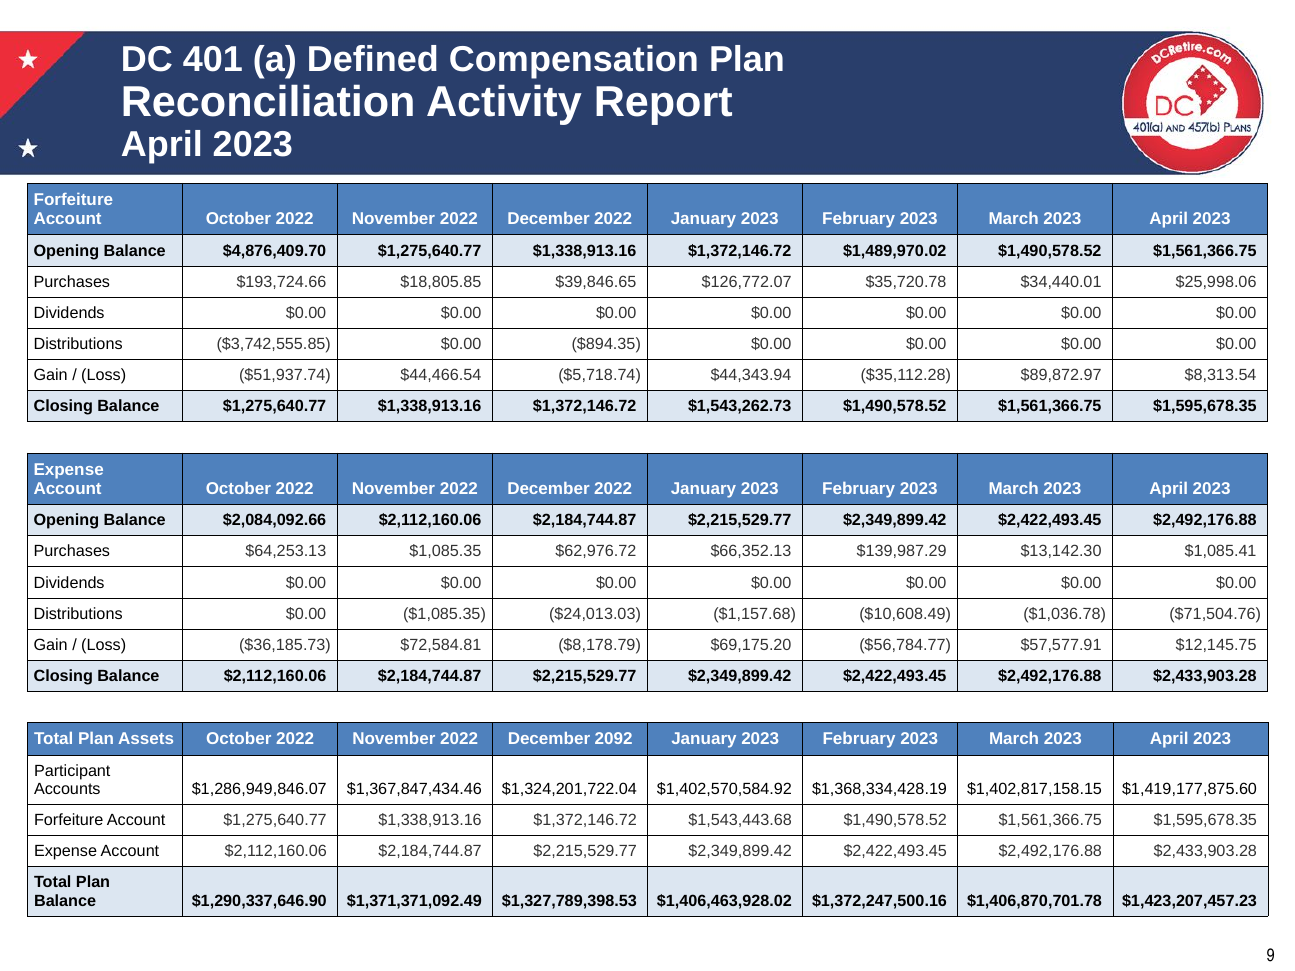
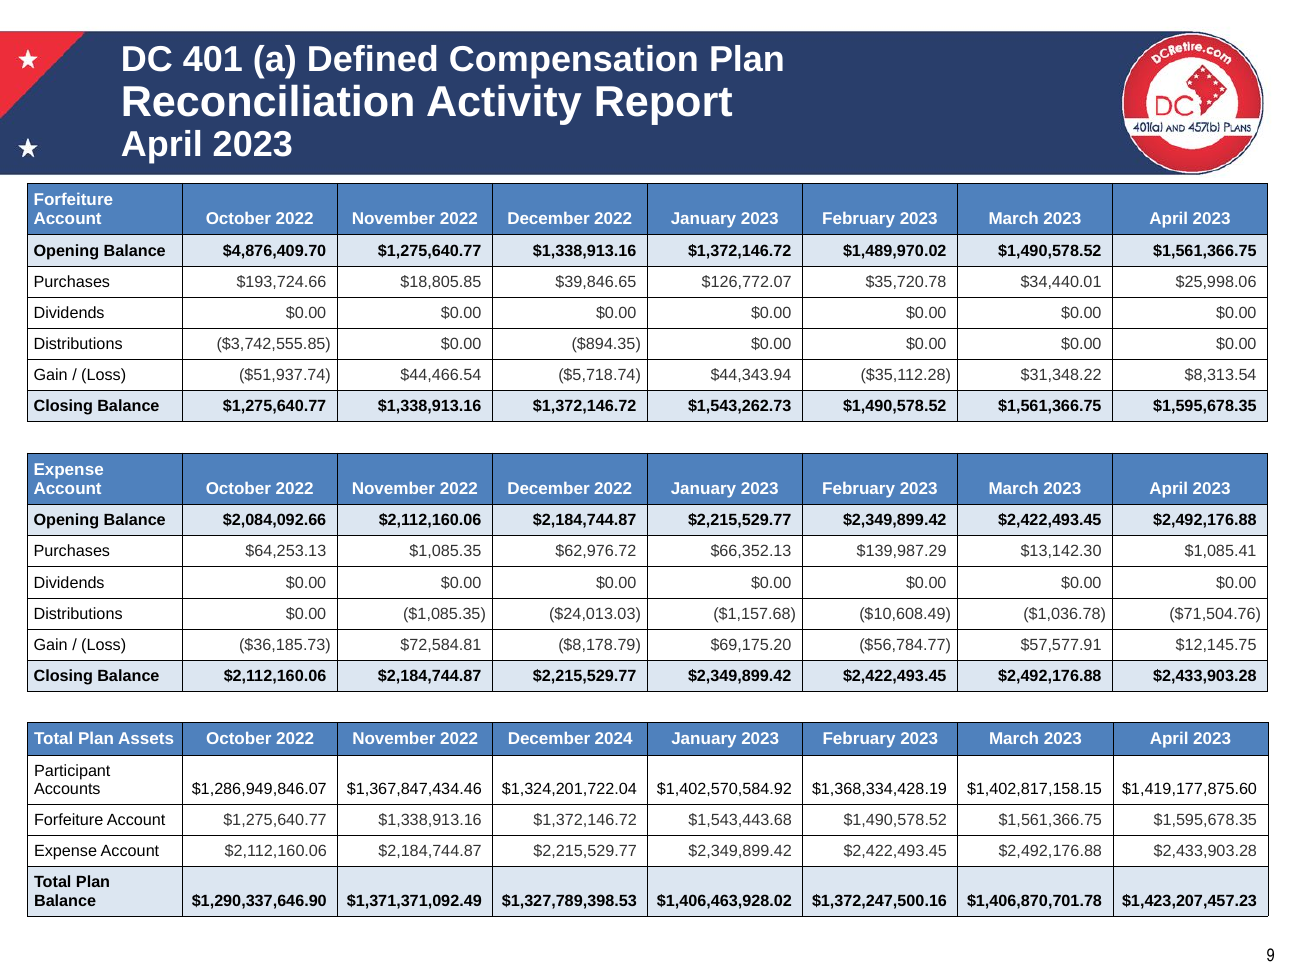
$89,872.97: $89,872.97 -> $31,348.22
2092: 2092 -> 2024
